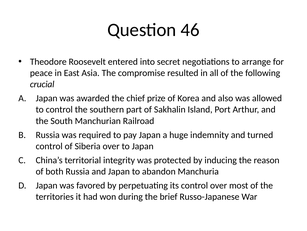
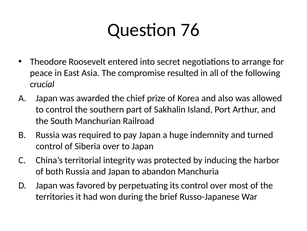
46: 46 -> 76
reason: reason -> harbor
